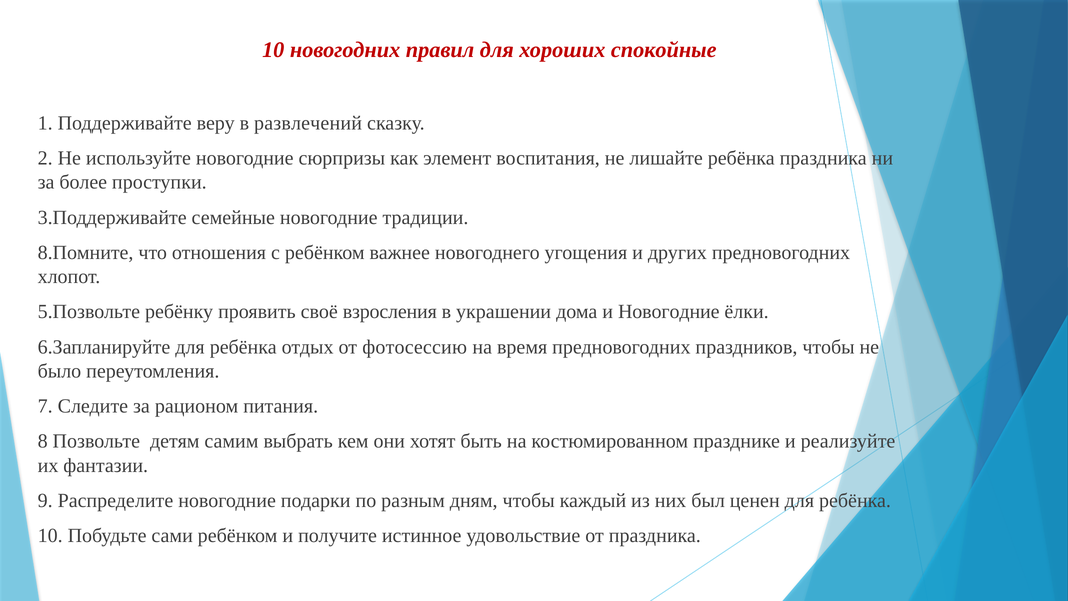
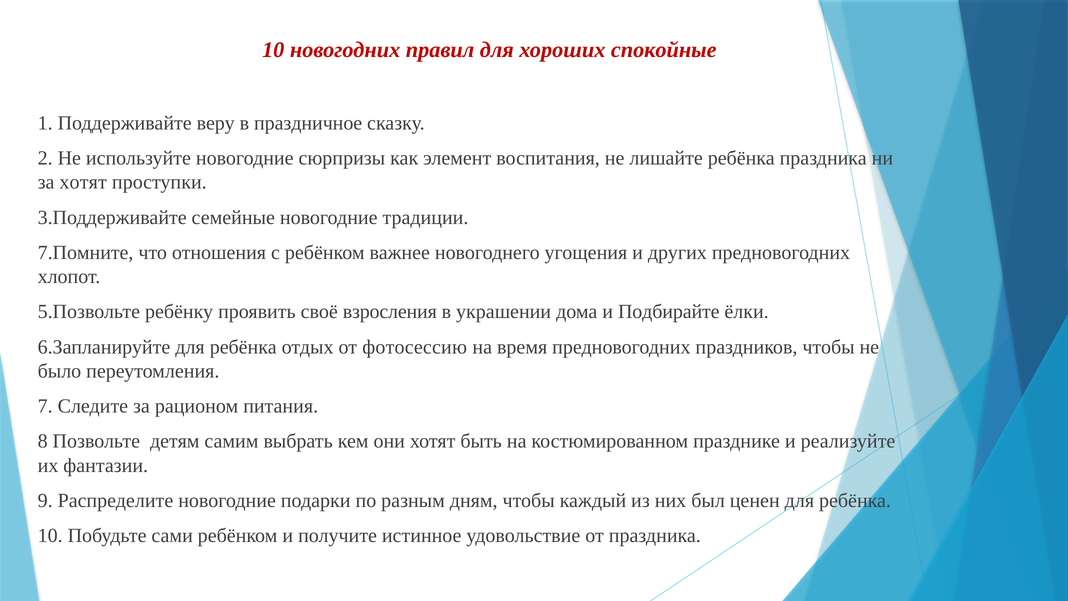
развлечений: развлечений -> праздничное
за более: более -> хотят
8.Помните: 8.Помните -> 7.Помните
и Новогодние: Новогодние -> Подбирайте
